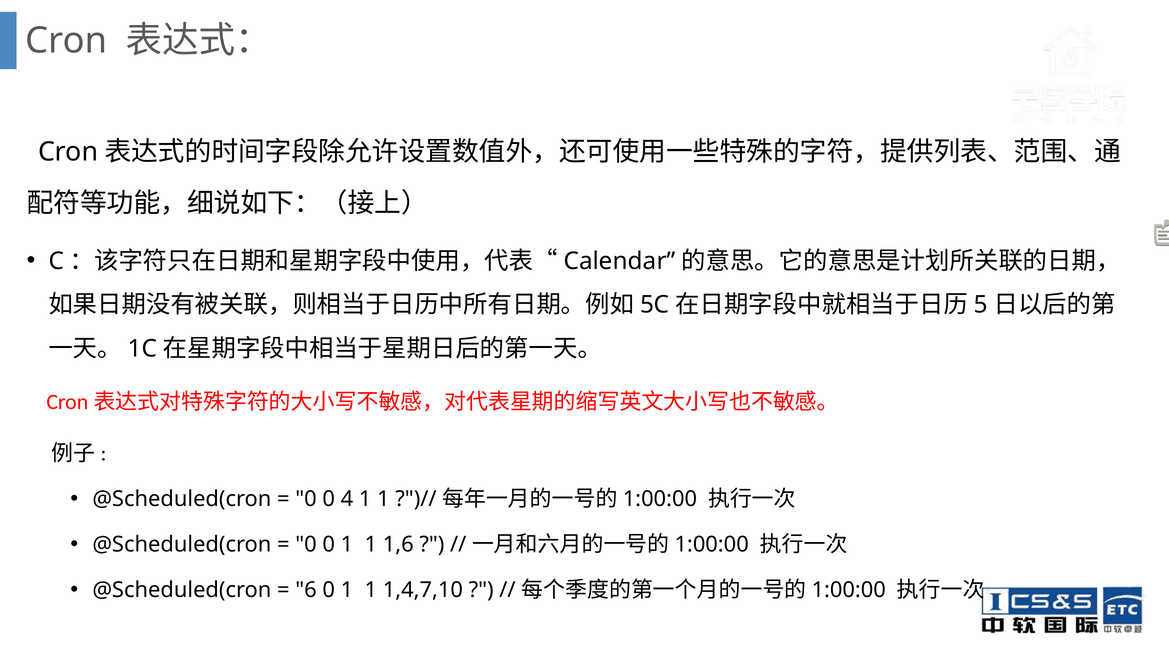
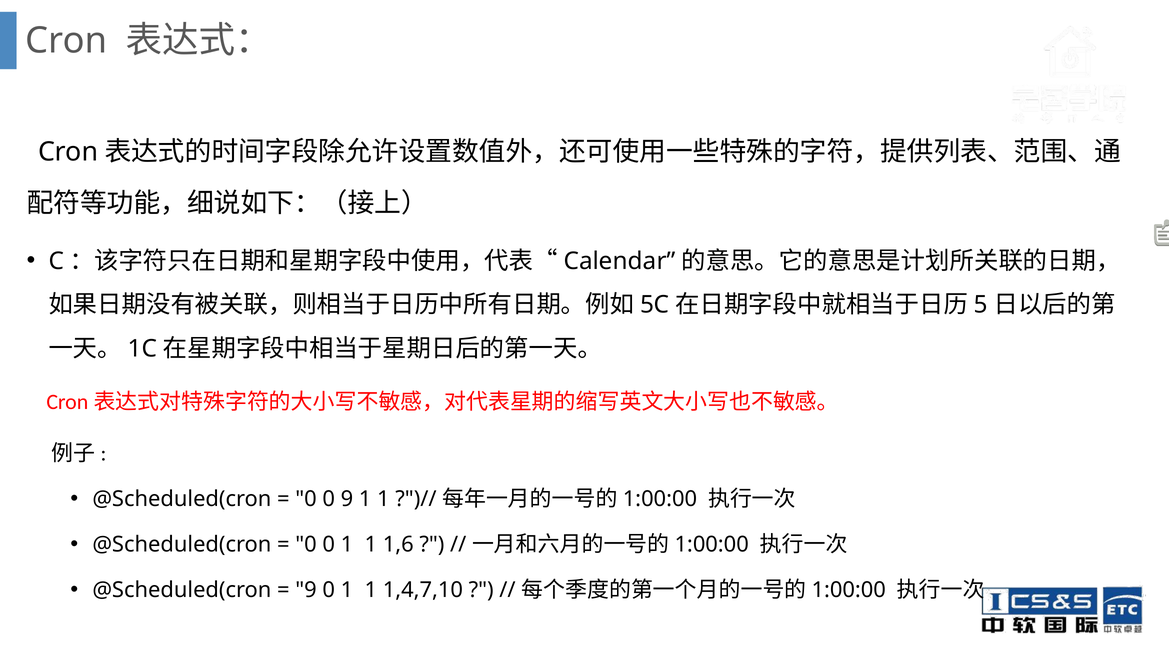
0 4: 4 -> 9
6 at (306, 590): 6 -> 9
